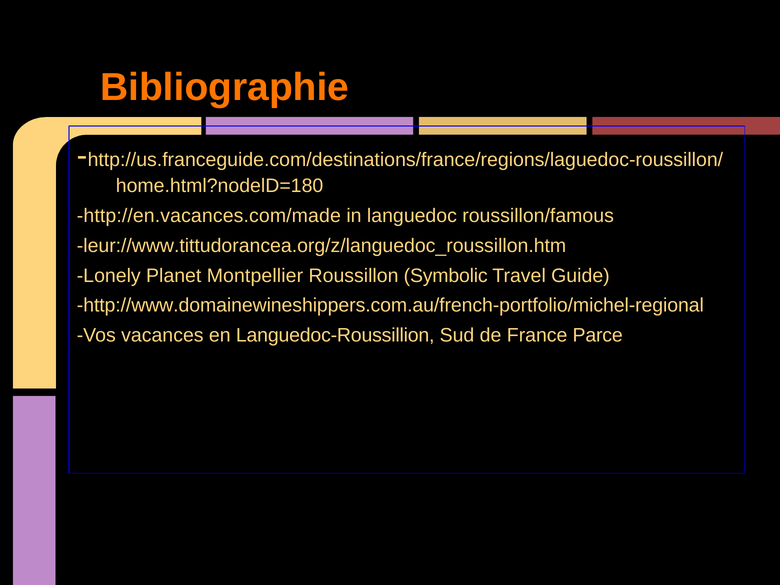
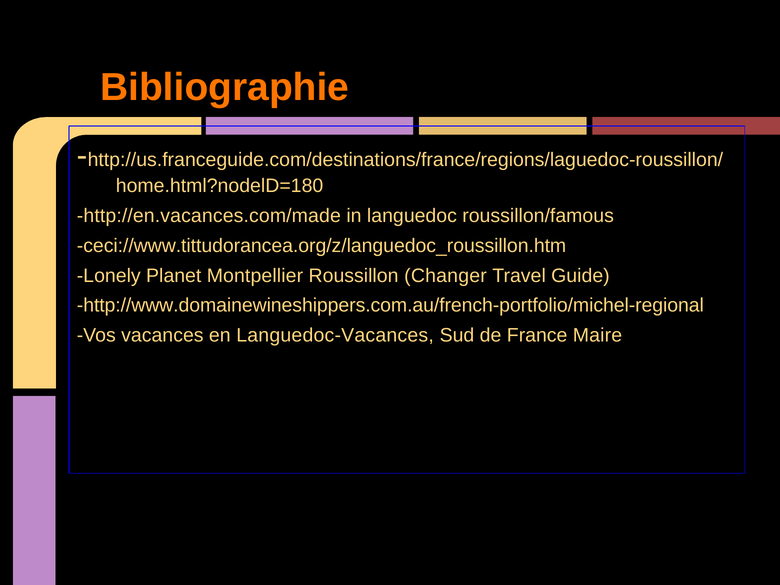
leur://www.tittudorancea.org/z/languedoc_roussillon.htm: leur://www.tittudorancea.org/z/languedoc_roussillon.htm -> ceci://www.tittudorancea.org/z/languedoc_roussillon.htm
Symbolic: Symbolic -> Changer
Languedoc-Roussillion: Languedoc-Roussillion -> Languedoc-Vacances
Parce: Parce -> Maire
